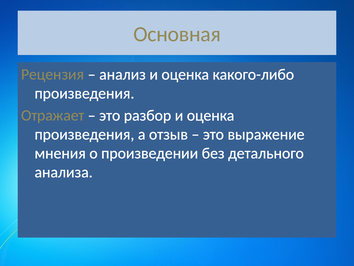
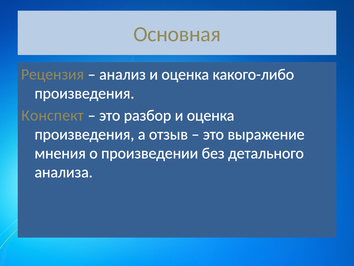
Отражает: Отражает -> Конспект
